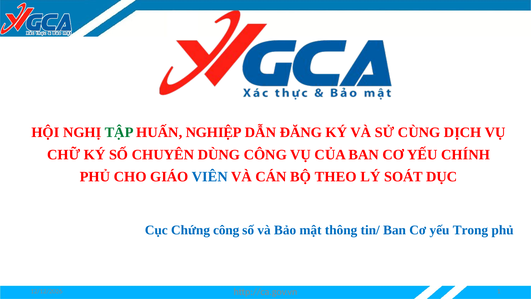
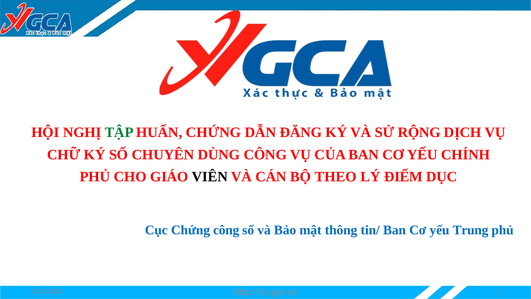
HUẤN NGHIỆP: NGHIỆP -> CHỨNG
CÙNG: CÙNG -> RỘNG
VIÊN colour: blue -> black
SOÁT: SOÁT -> ĐIỂM
Trong: Trong -> Trung
